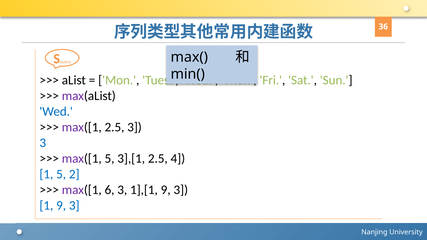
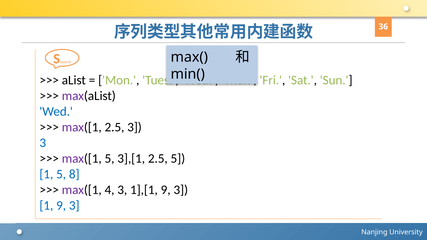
2.5 4: 4 -> 5
2: 2 -> 8
6: 6 -> 4
